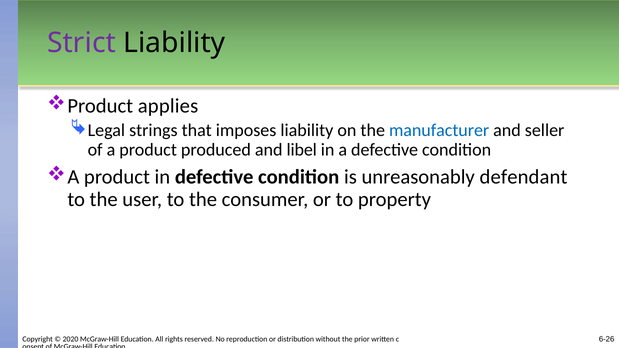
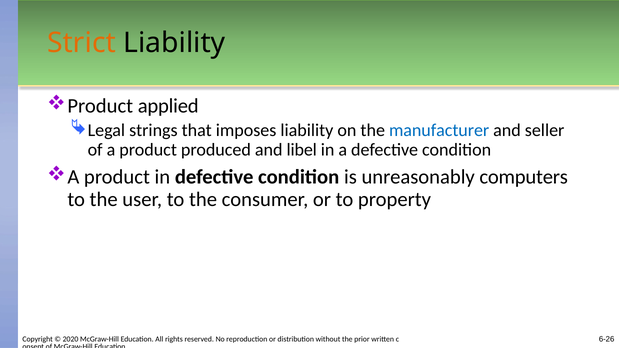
Strict colour: purple -> orange
applies: applies -> applied
defendant: defendant -> computers
